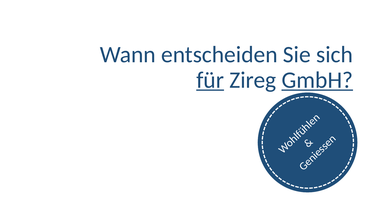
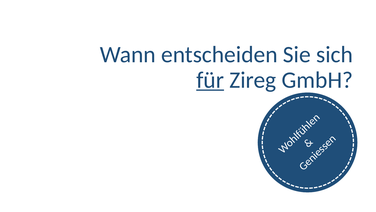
GmbH underline: present -> none
